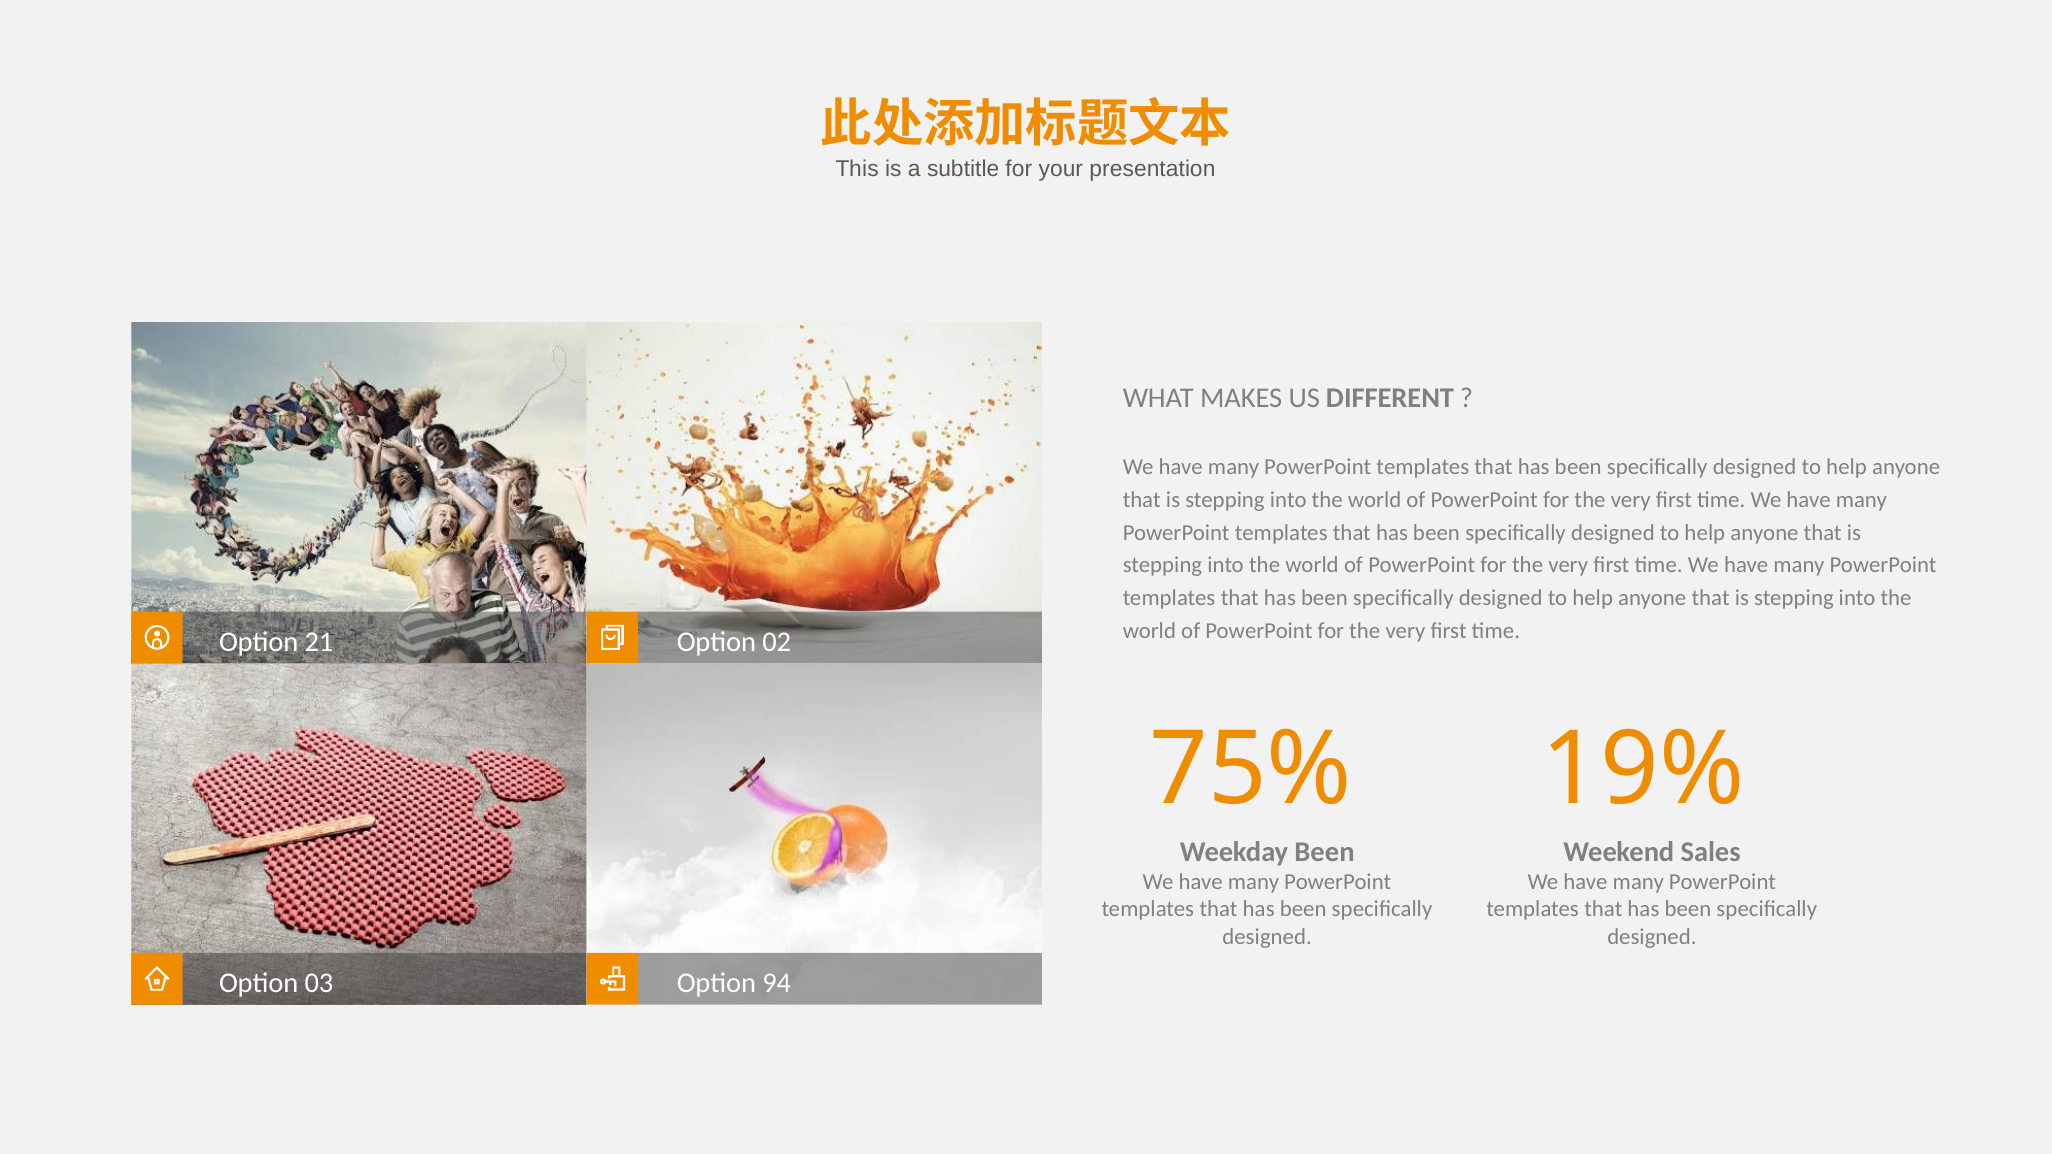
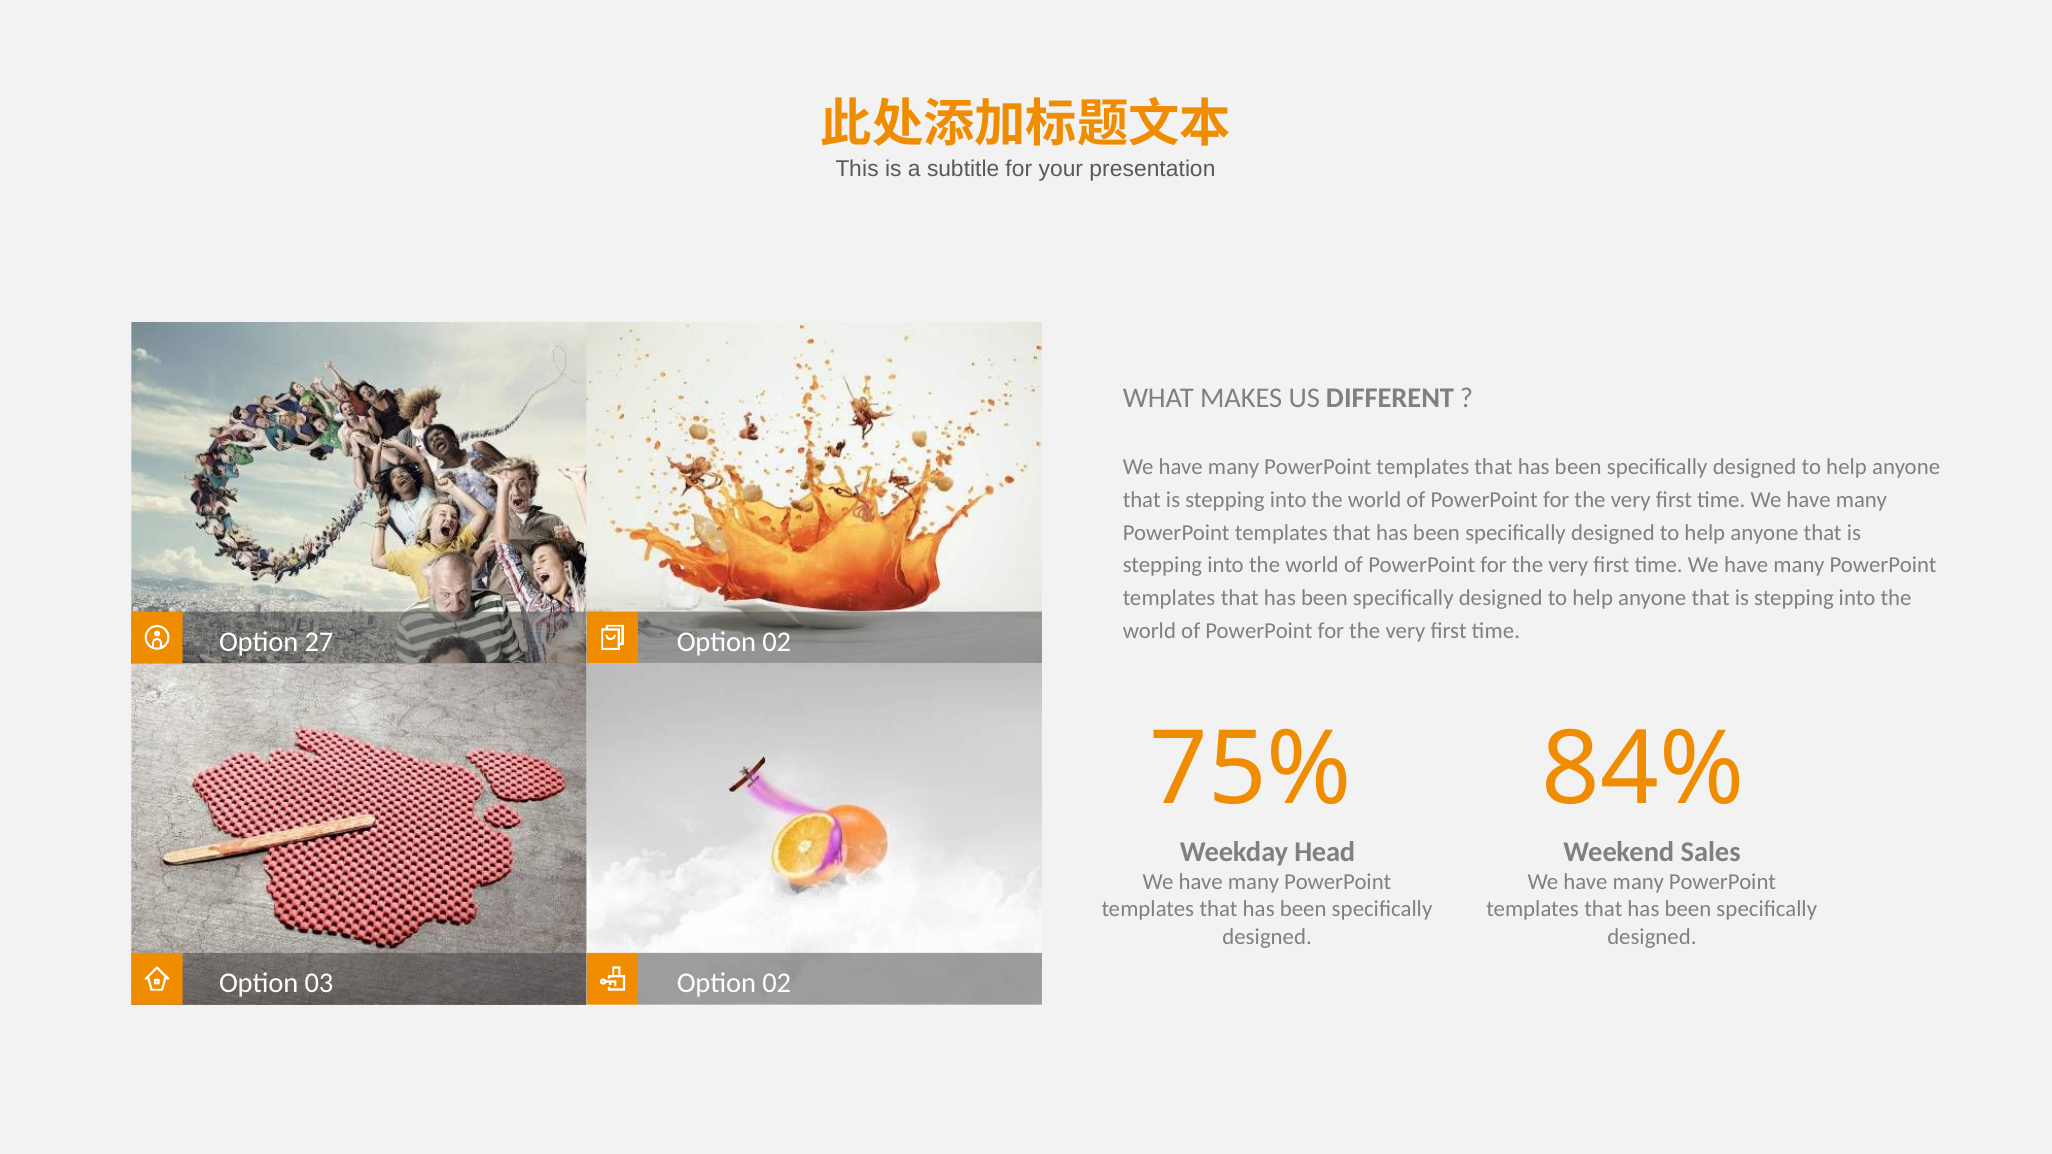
21: 21 -> 27
19%: 19% -> 84%
Weekday Been: Been -> Head
94 at (777, 983): 94 -> 02
